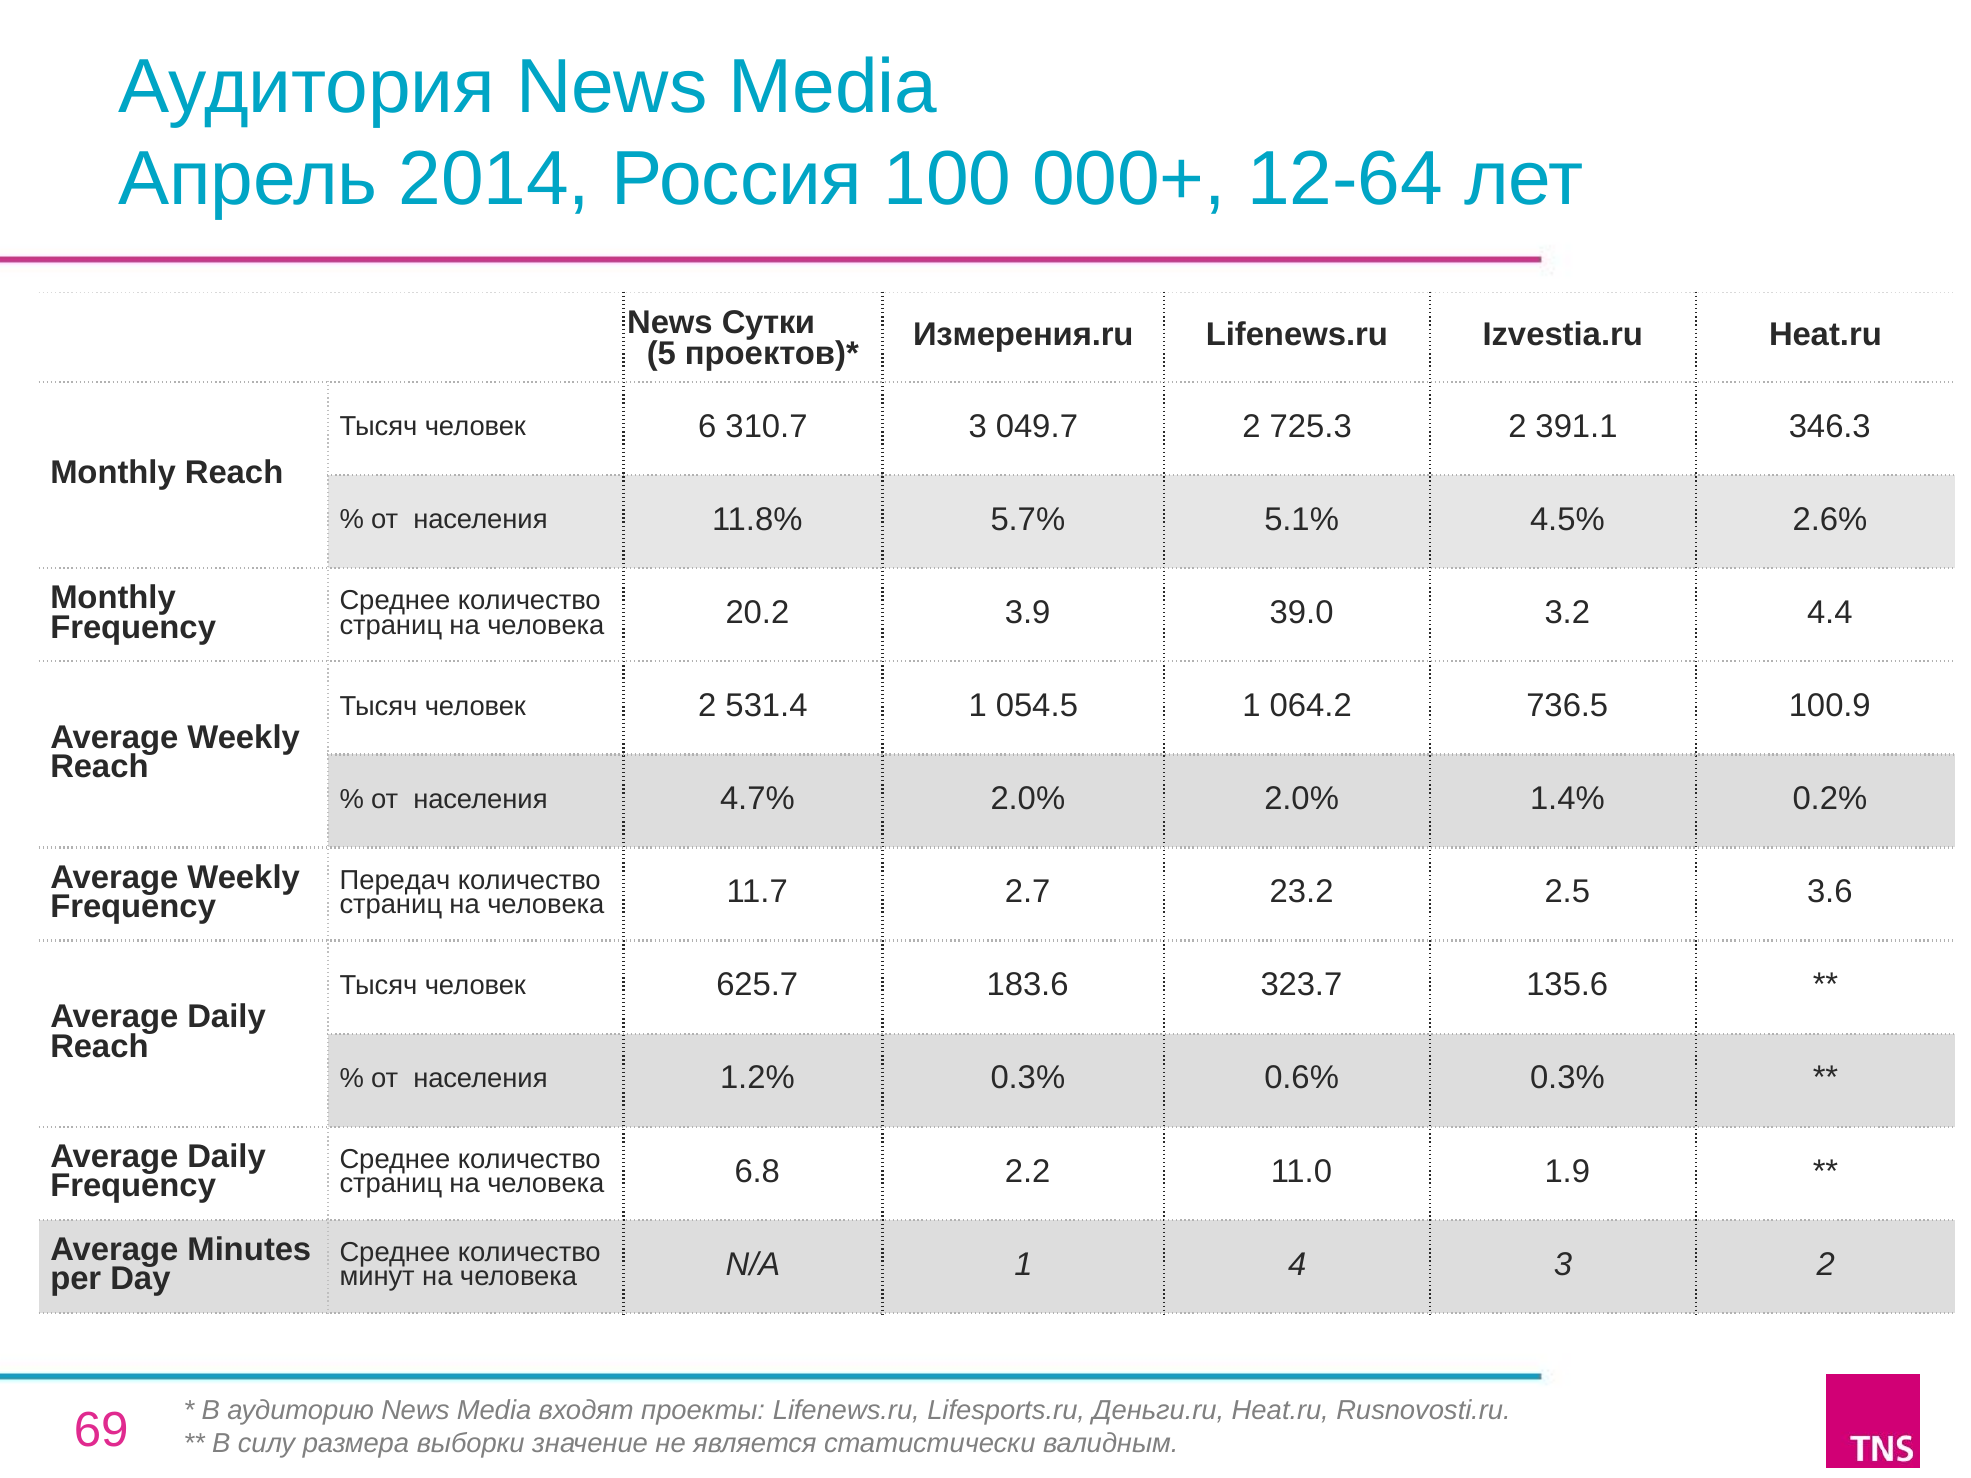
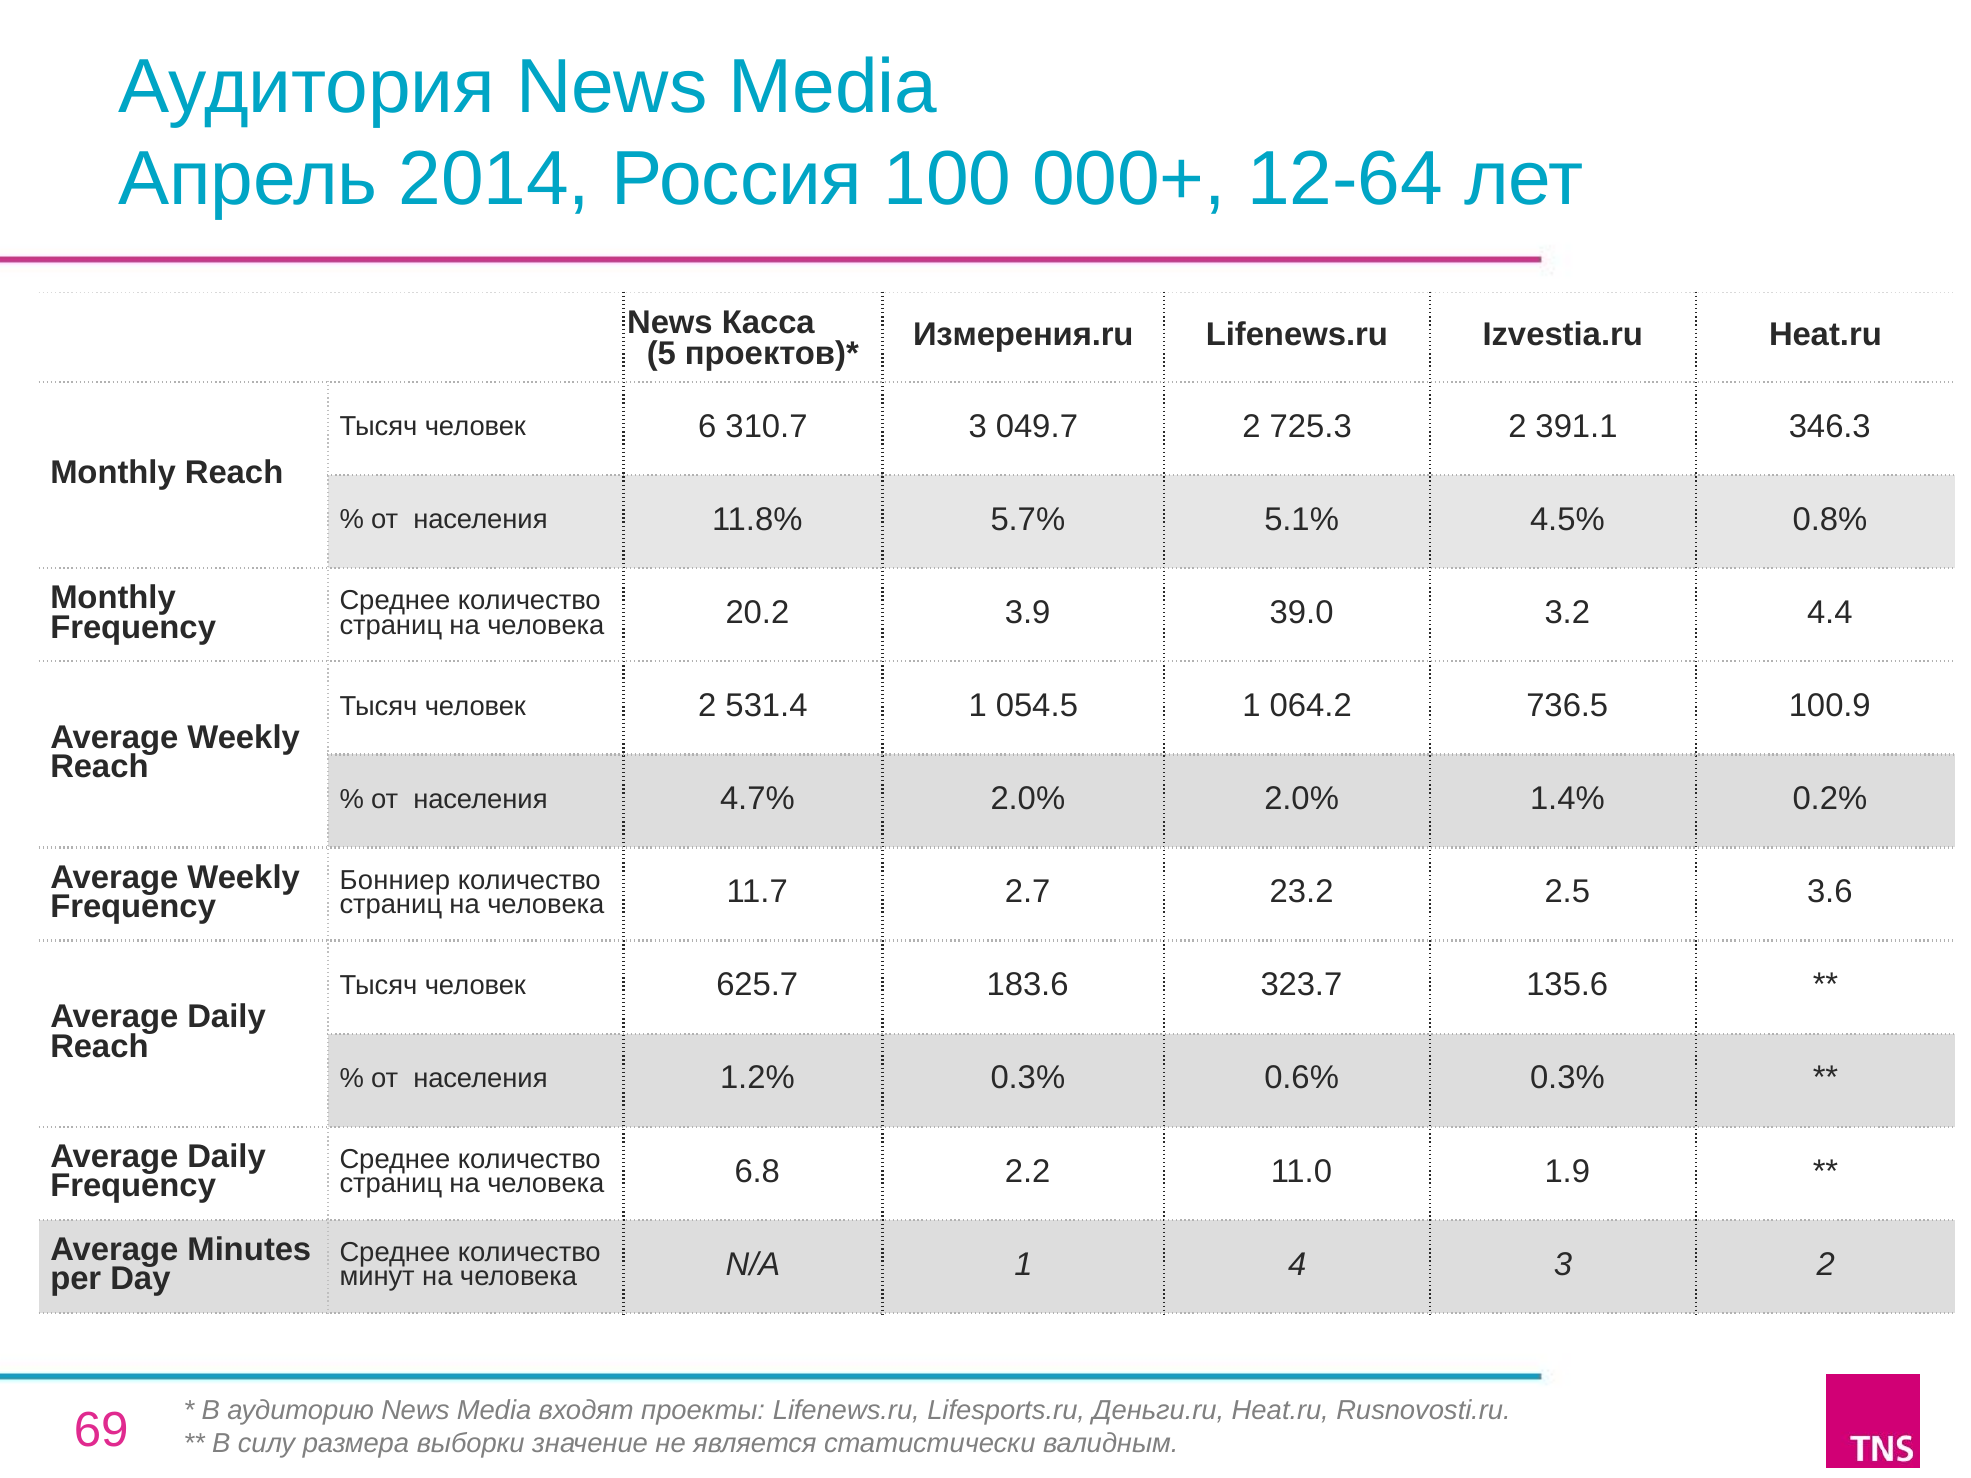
Сутки: Сутки -> Касса
2.6%: 2.6% -> 0.8%
Передач: Передач -> Бонниер
